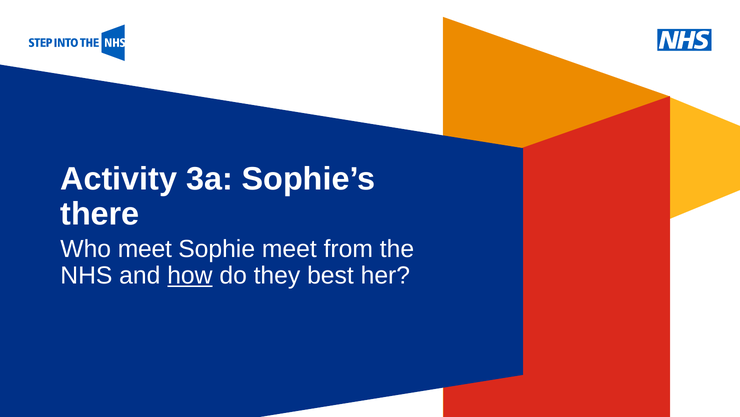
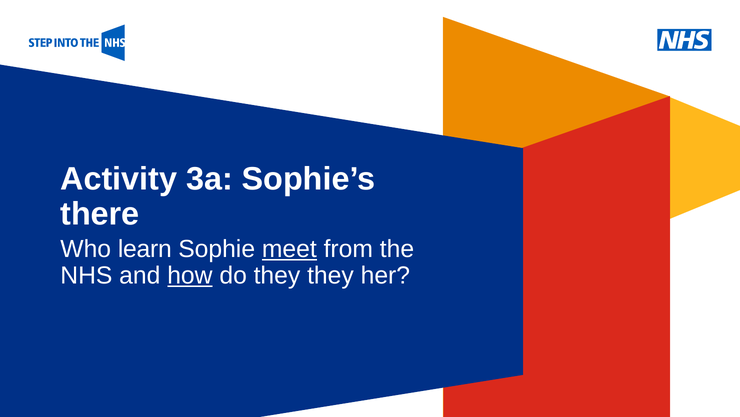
Who meet: meet -> learn
meet at (289, 249) underline: none -> present
they best: best -> they
